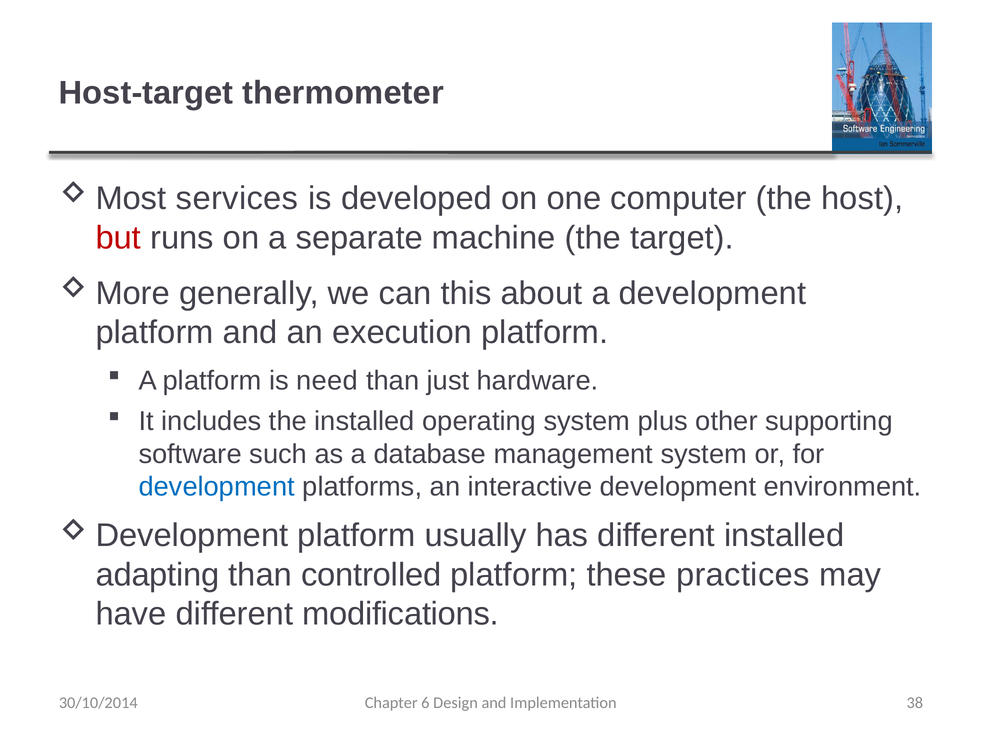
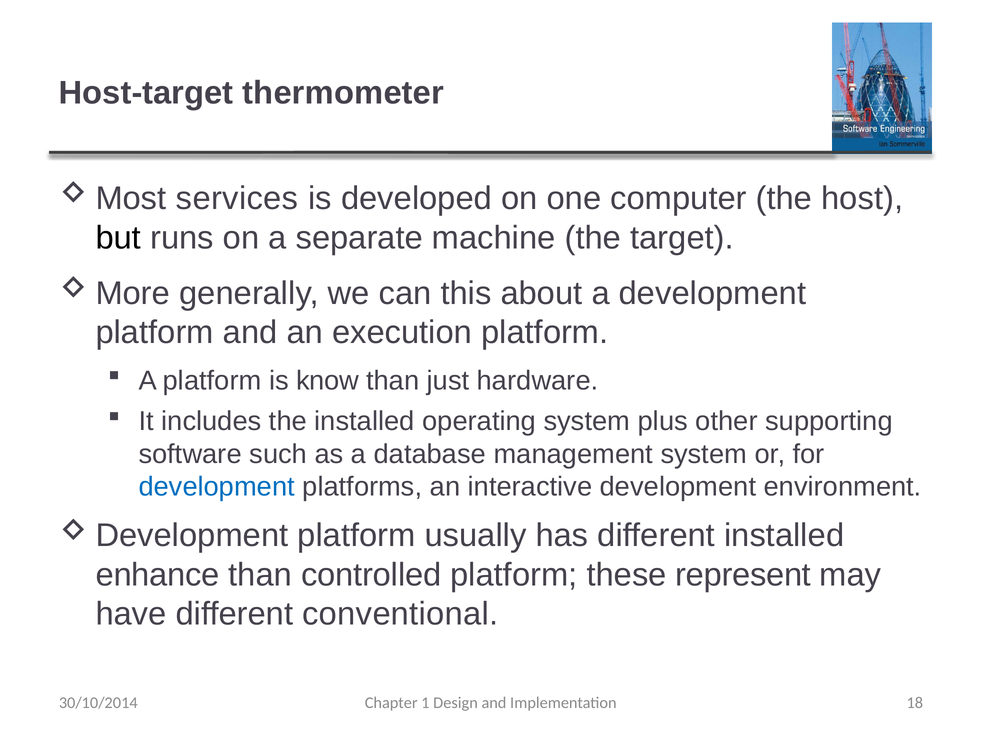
but colour: red -> black
need: need -> know
adapting: adapting -> enhance
practices: practices -> represent
modifications: modifications -> conventional
6: 6 -> 1
38: 38 -> 18
